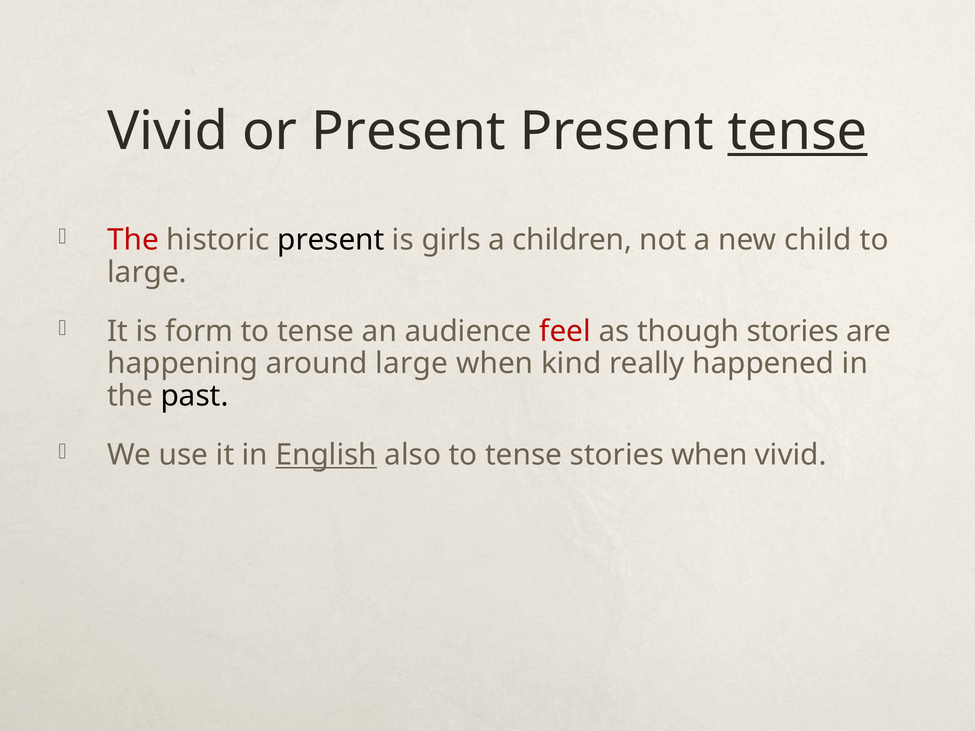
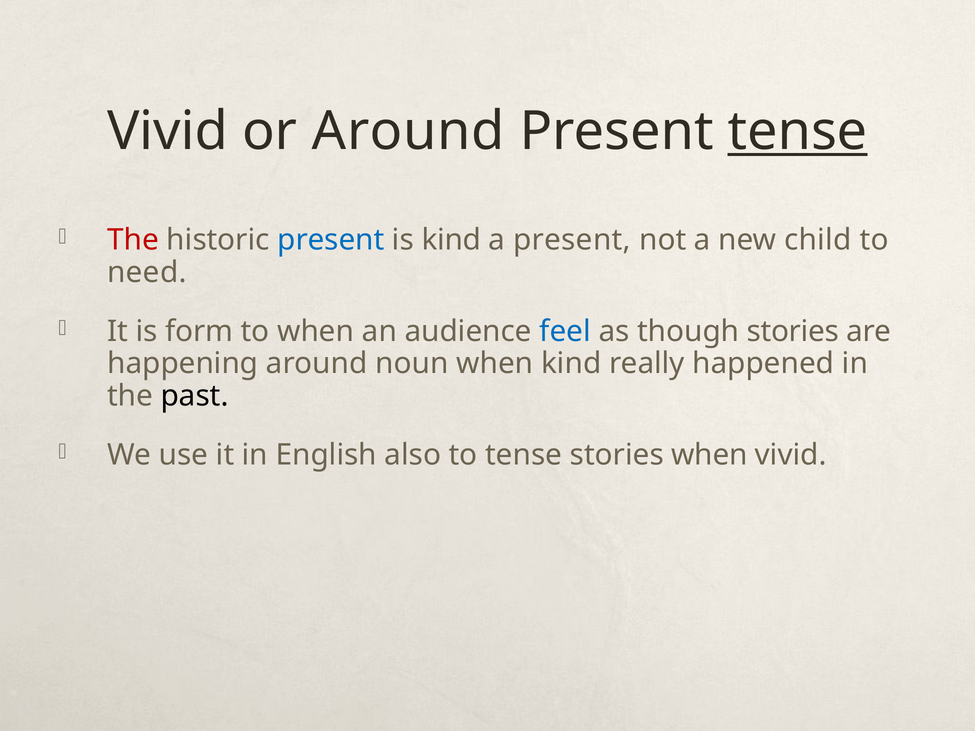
or Present: Present -> Around
present at (331, 240) colour: black -> blue
is girls: girls -> kind
a children: children -> present
large at (147, 272): large -> need
tense at (316, 332): tense -> when
feel colour: red -> blue
around large: large -> noun
English underline: present -> none
